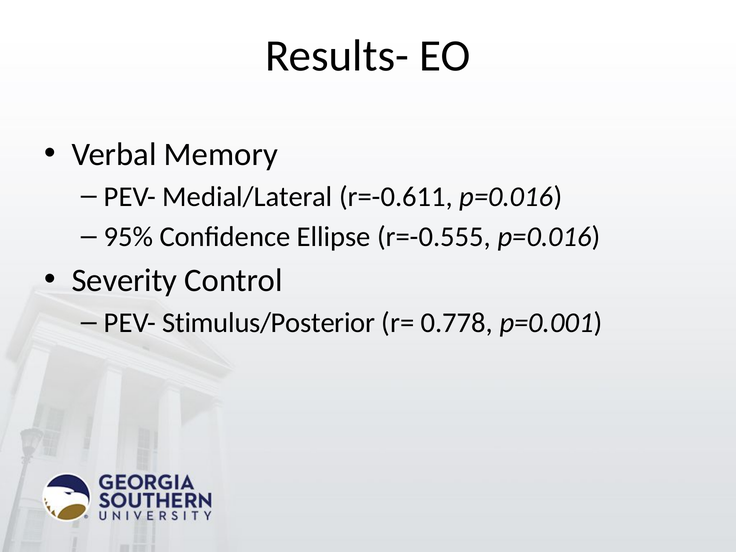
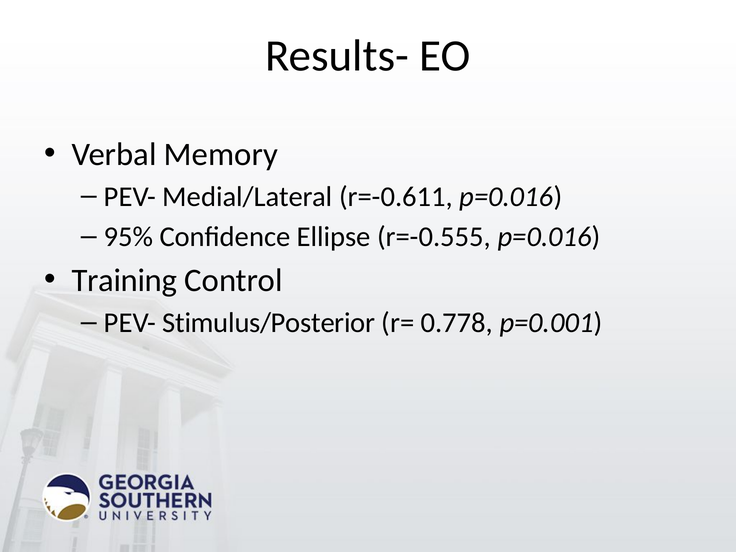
Severity: Severity -> Training
